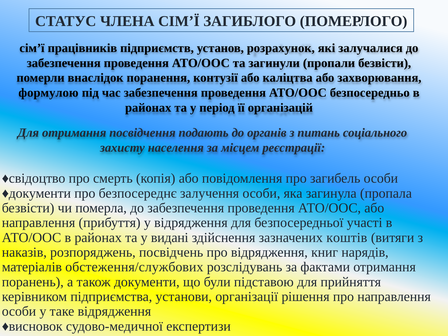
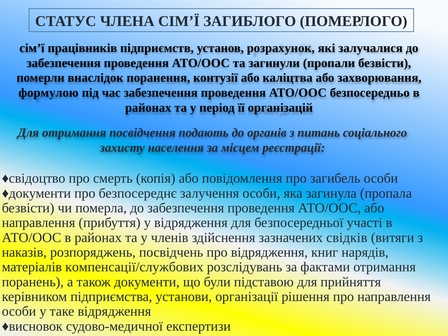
видані: видані -> членів
коштів: коштів -> свідків
обстеження/службових: обстеження/службових -> компенсації/службових
